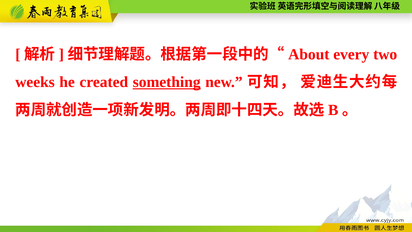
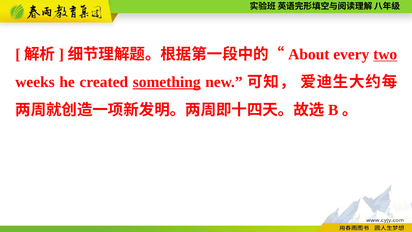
two underline: none -> present
